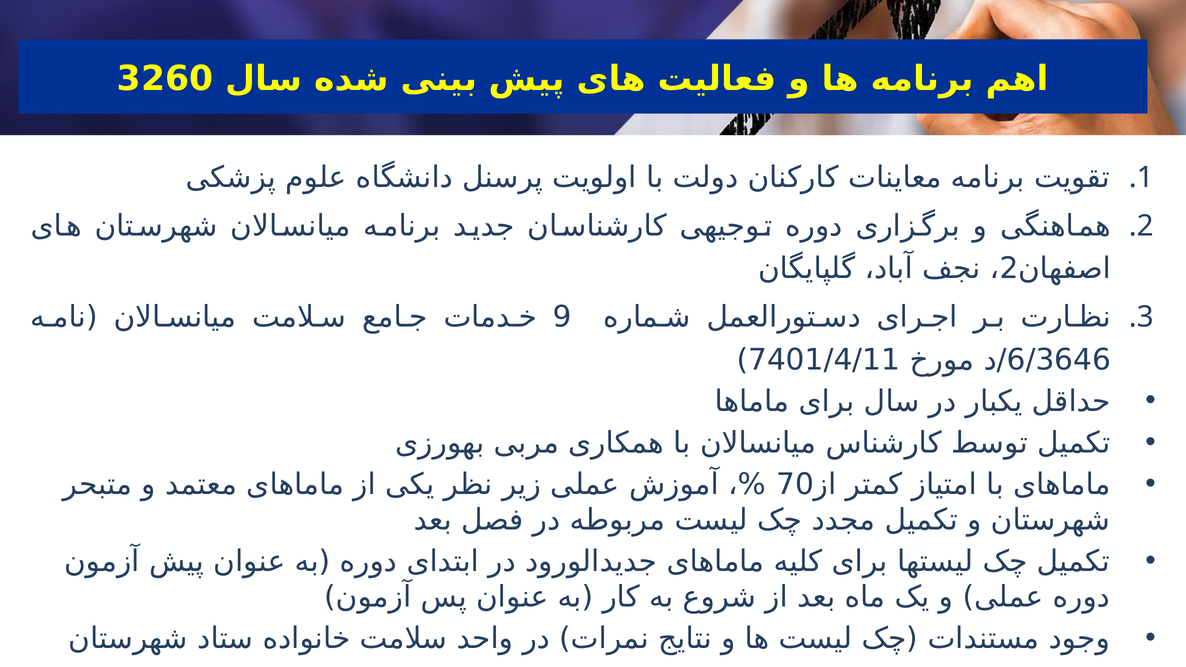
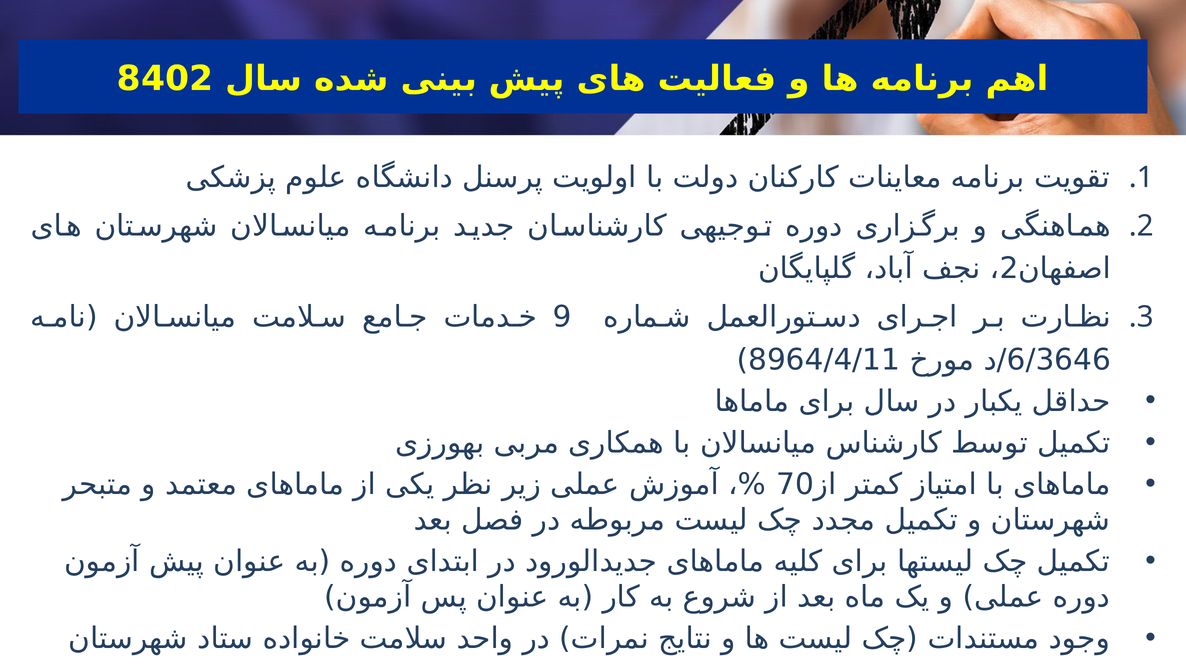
3260: 3260 -> 8402
7401/4/11: 7401/4/11 -> 8964/4/11
